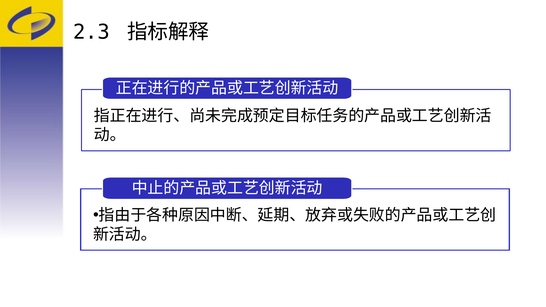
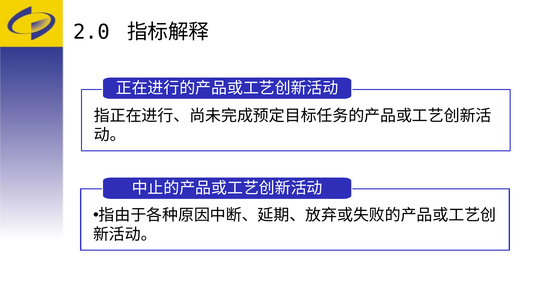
2.3: 2.3 -> 2.0
